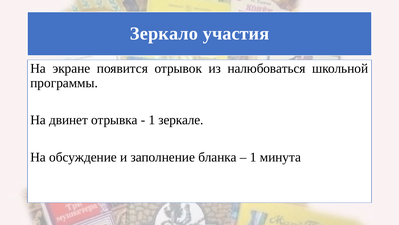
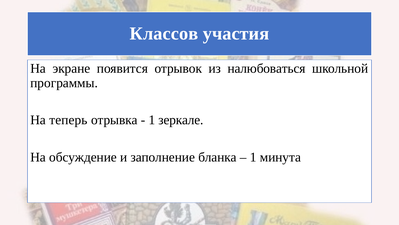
Зеркало: Зеркало -> Классов
двинет: двинет -> теперь
